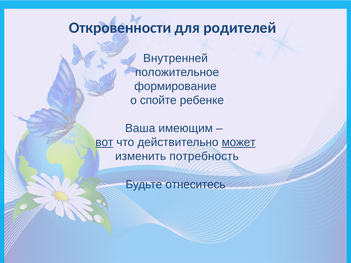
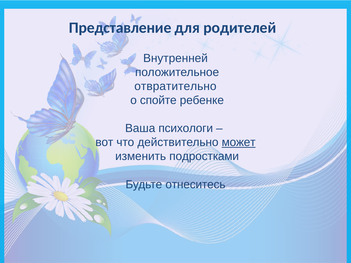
Откровенности: Откровенности -> Представление
формирование: формирование -> отвратительно
имеющим: имеющим -> психологи
вот underline: present -> none
потребность: потребность -> подростками
